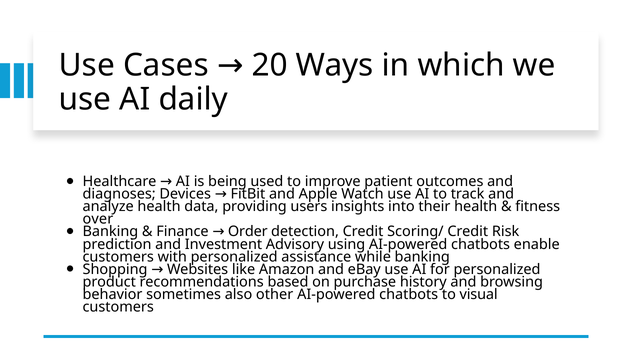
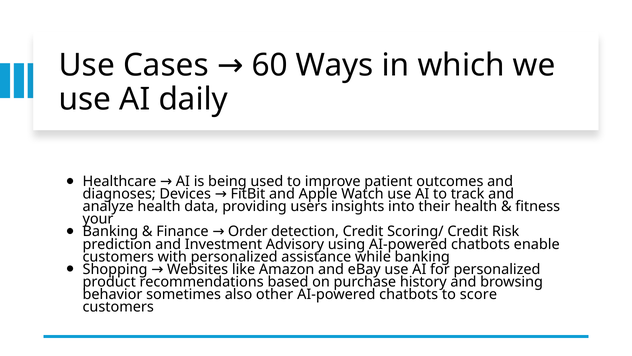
20: 20 -> 60
over: over -> your
visual: visual -> score
